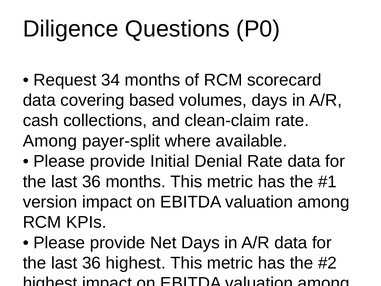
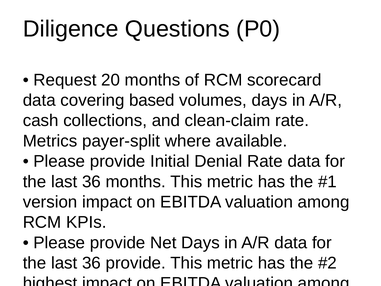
34: 34 -> 20
Among at (50, 141): Among -> Metrics
36 highest: highest -> provide
